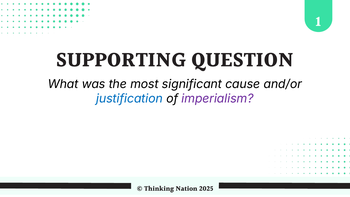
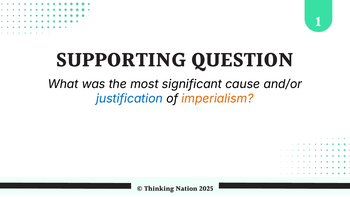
imperialism colour: purple -> orange
